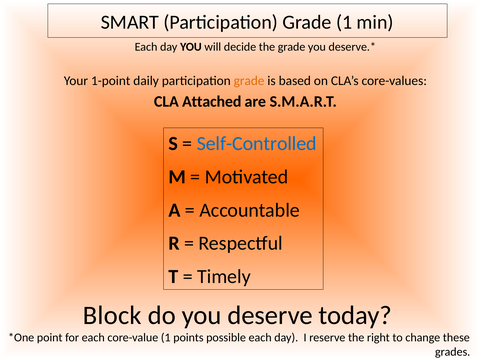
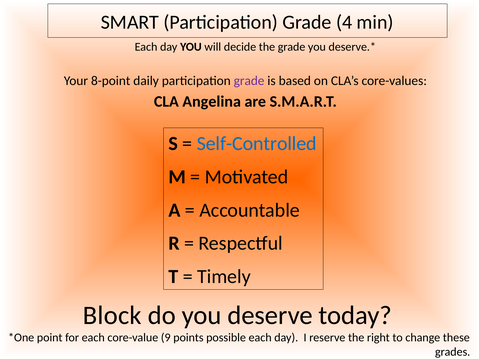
Grade 1: 1 -> 4
1-point: 1-point -> 8-point
grade at (249, 81) colour: orange -> purple
Attached: Attached -> Angelina
core-value 1: 1 -> 9
